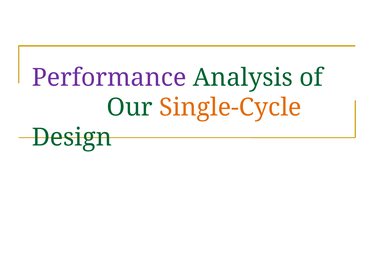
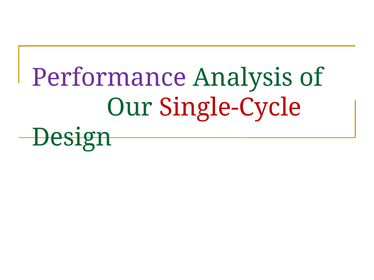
Single-Cycle colour: orange -> red
